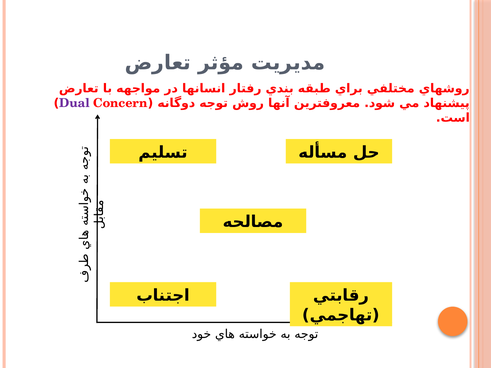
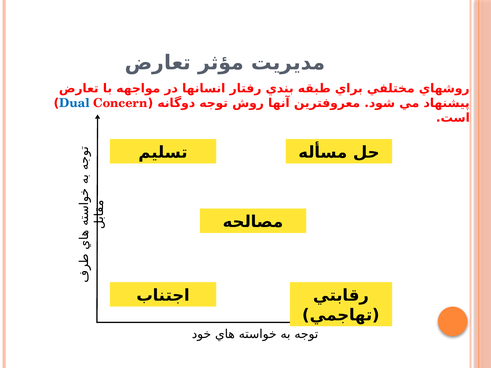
Dual colour: purple -> blue
